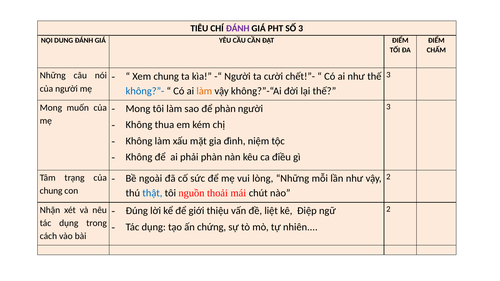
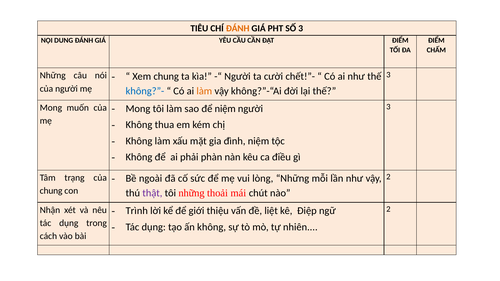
ĐÁNH at (238, 28) colour: purple -> orange
để phàn: phàn -> niệm
thật colour: blue -> purple
tôi nguồn: nguồn -> những
Đúng: Đúng -> Trình
ấn chứng: chứng -> không
